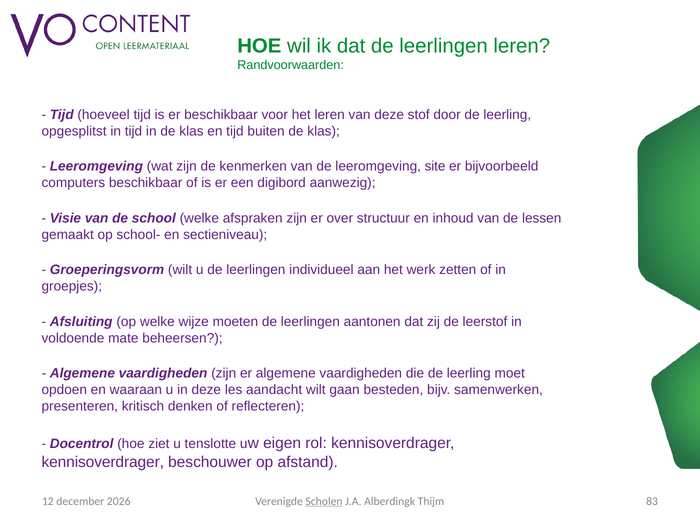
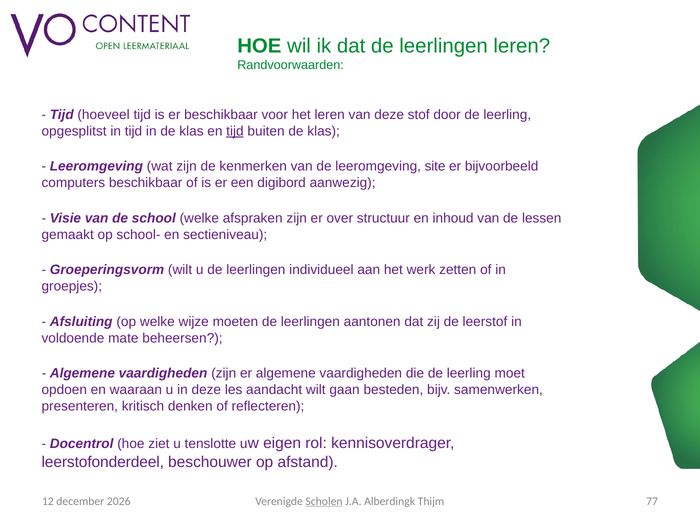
tijd at (235, 131) underline: none -> present
kennisoverdrager at (103, 462): kennisoverdrager -> leerstofonderdeel
83: 83 -> 77
